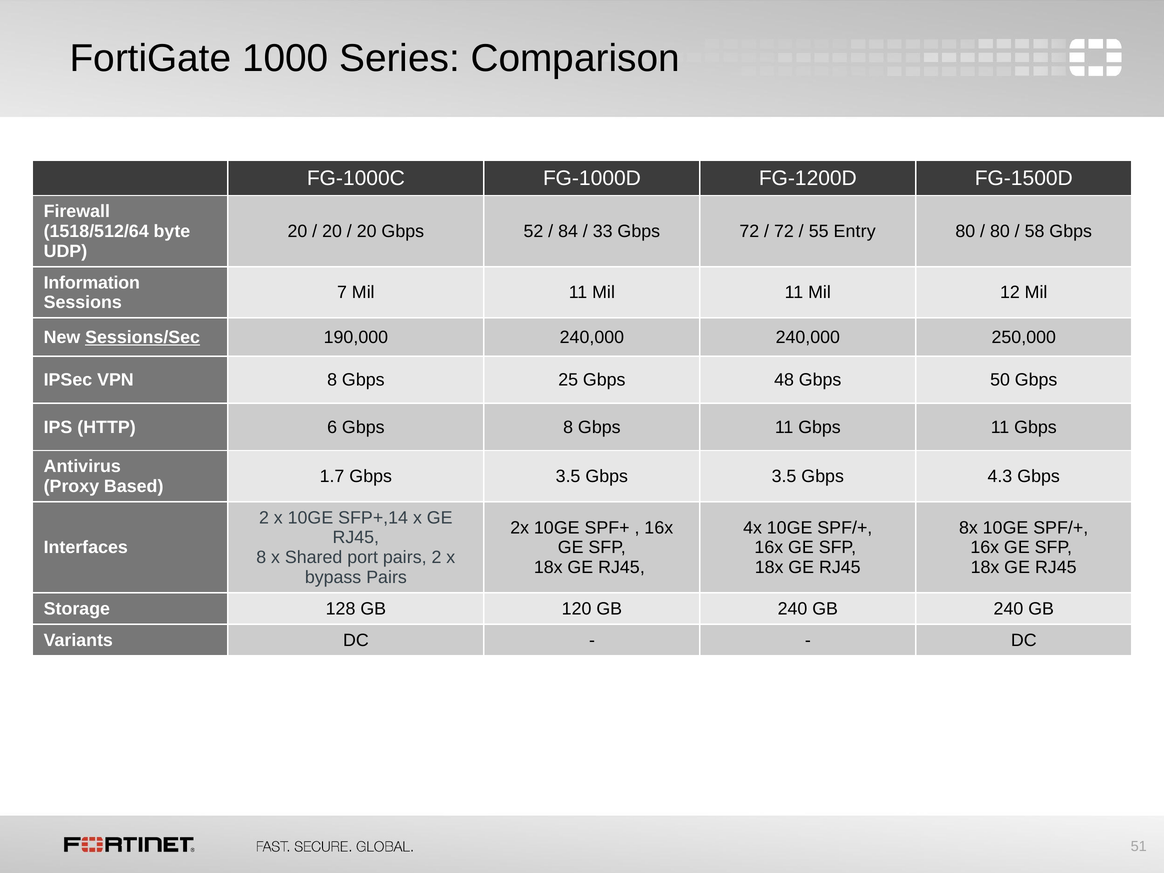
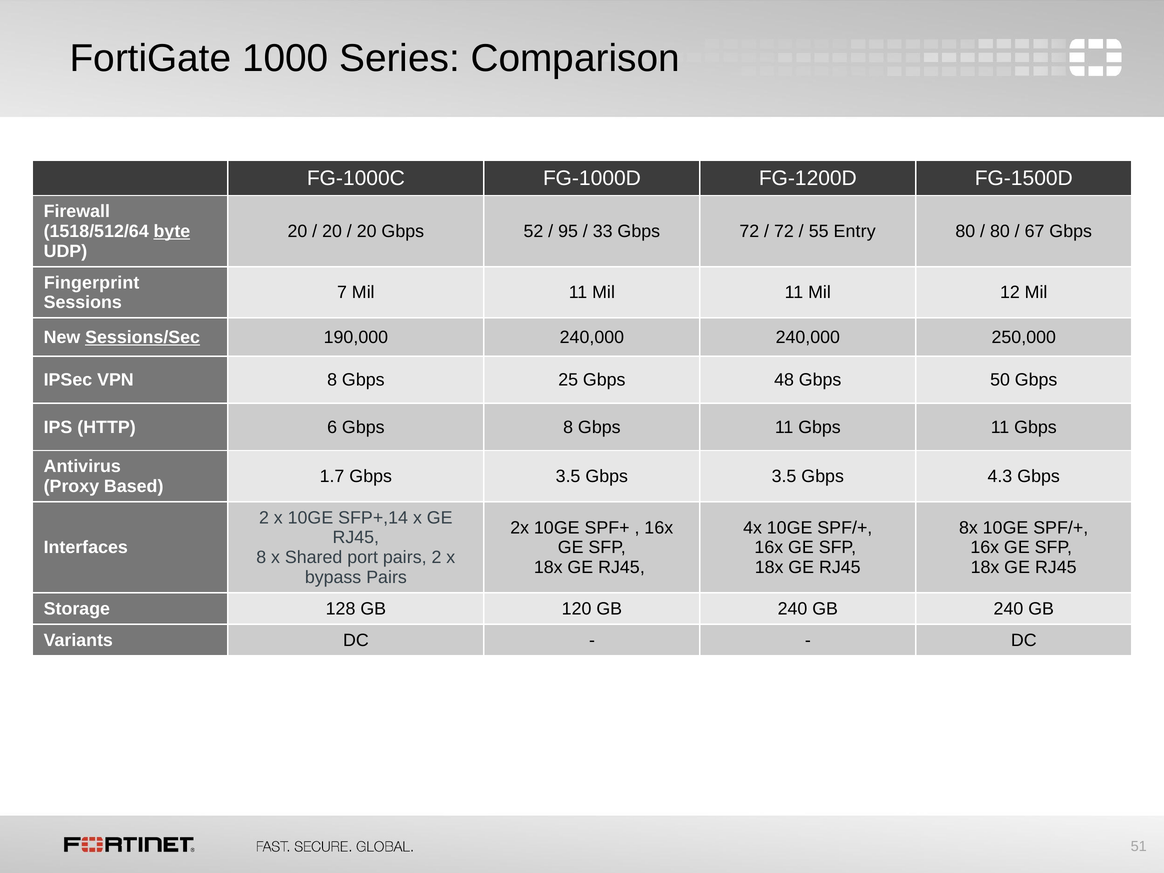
byte underline: none -> present
84: 84 -> 95
58: 58 -> 67
Information: Information -> Fingerprint
